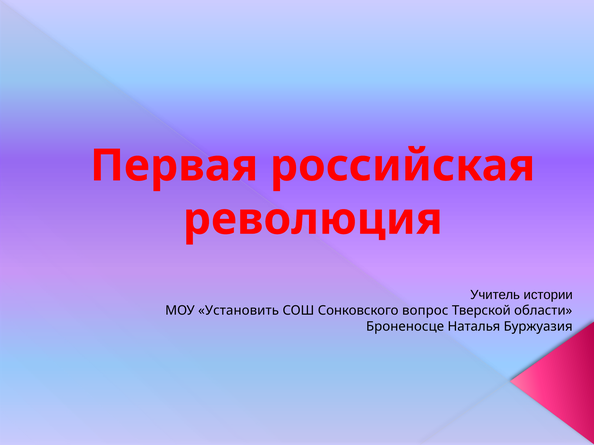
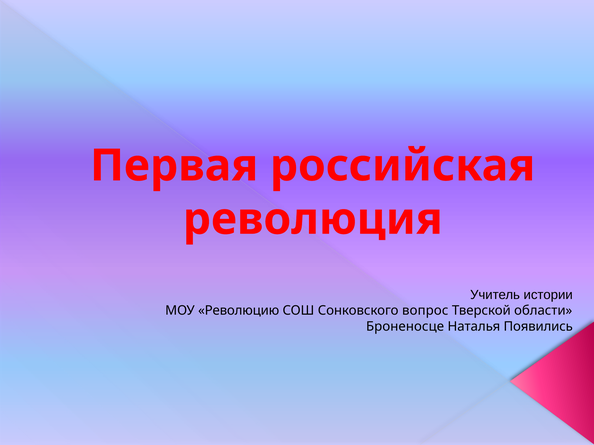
Установить: Установить -> Революцию
Буржуазия: Буржуазия -> Появились
